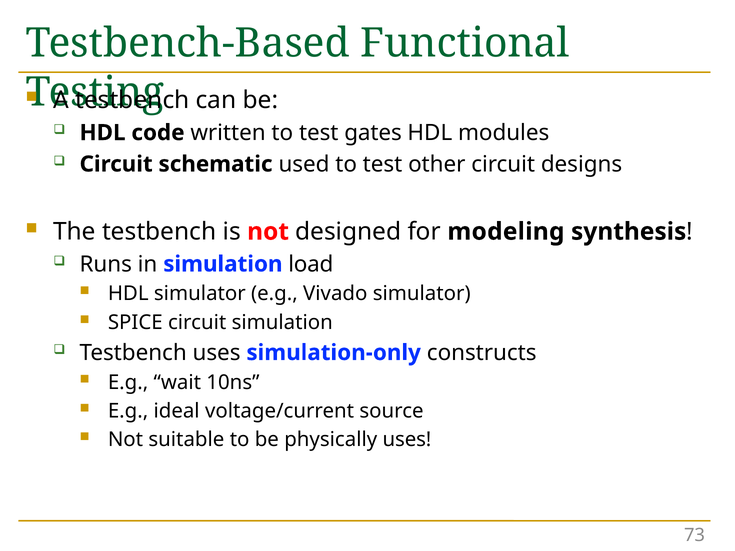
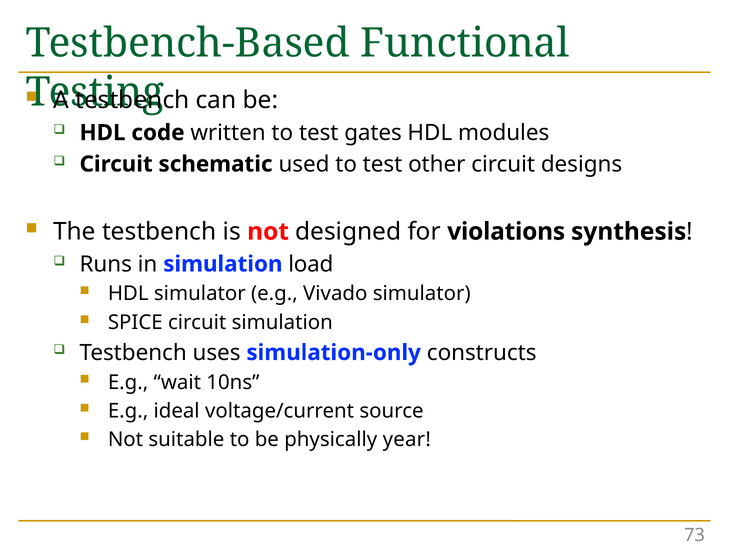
modeling: modeling -> violations
physically uses: uses -> year
